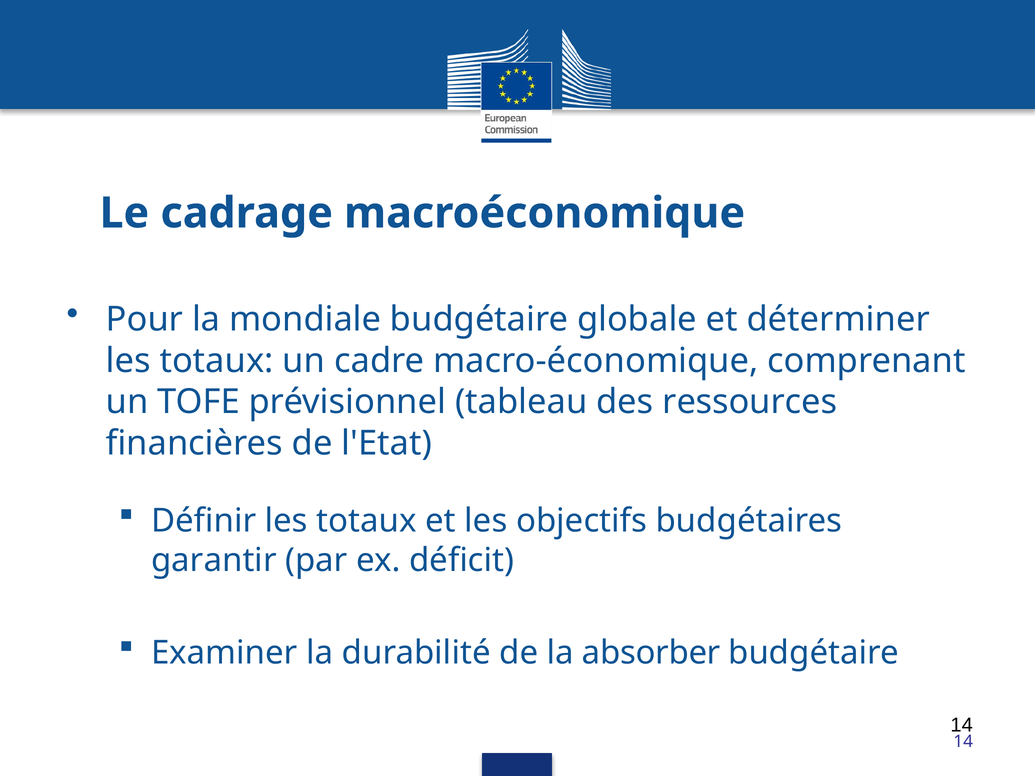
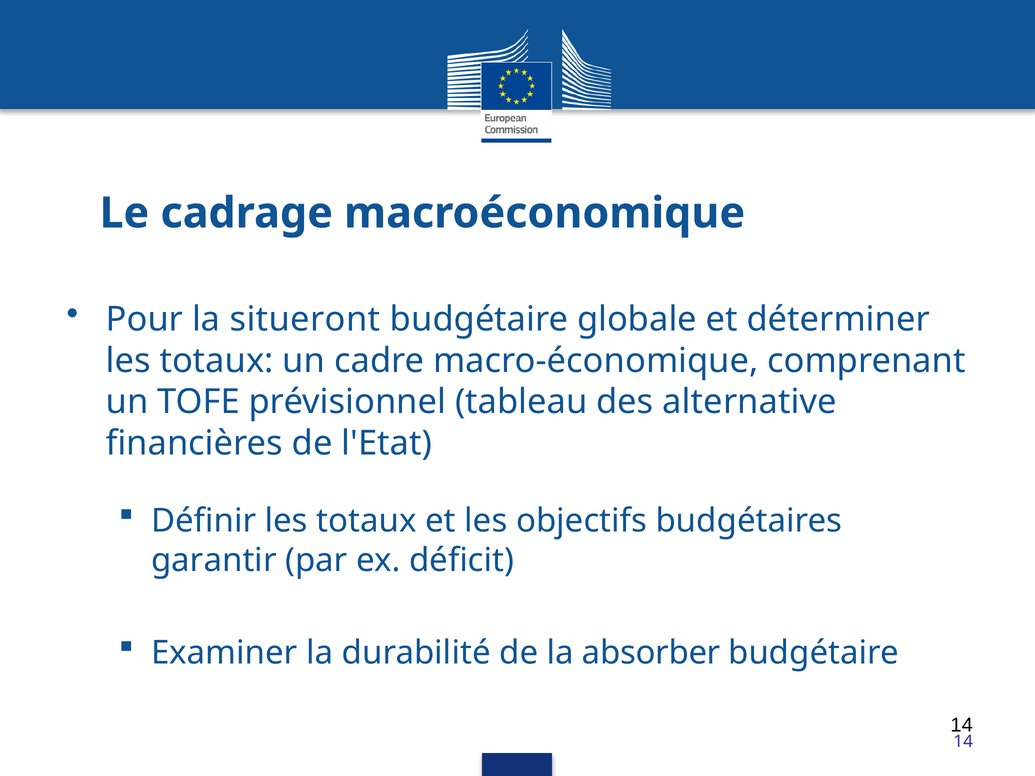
mondiale: mondiale -> situeront
ressources: ressources -> alternative
